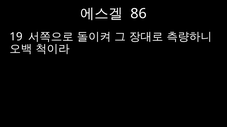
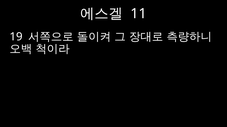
86: 86 -> 11
